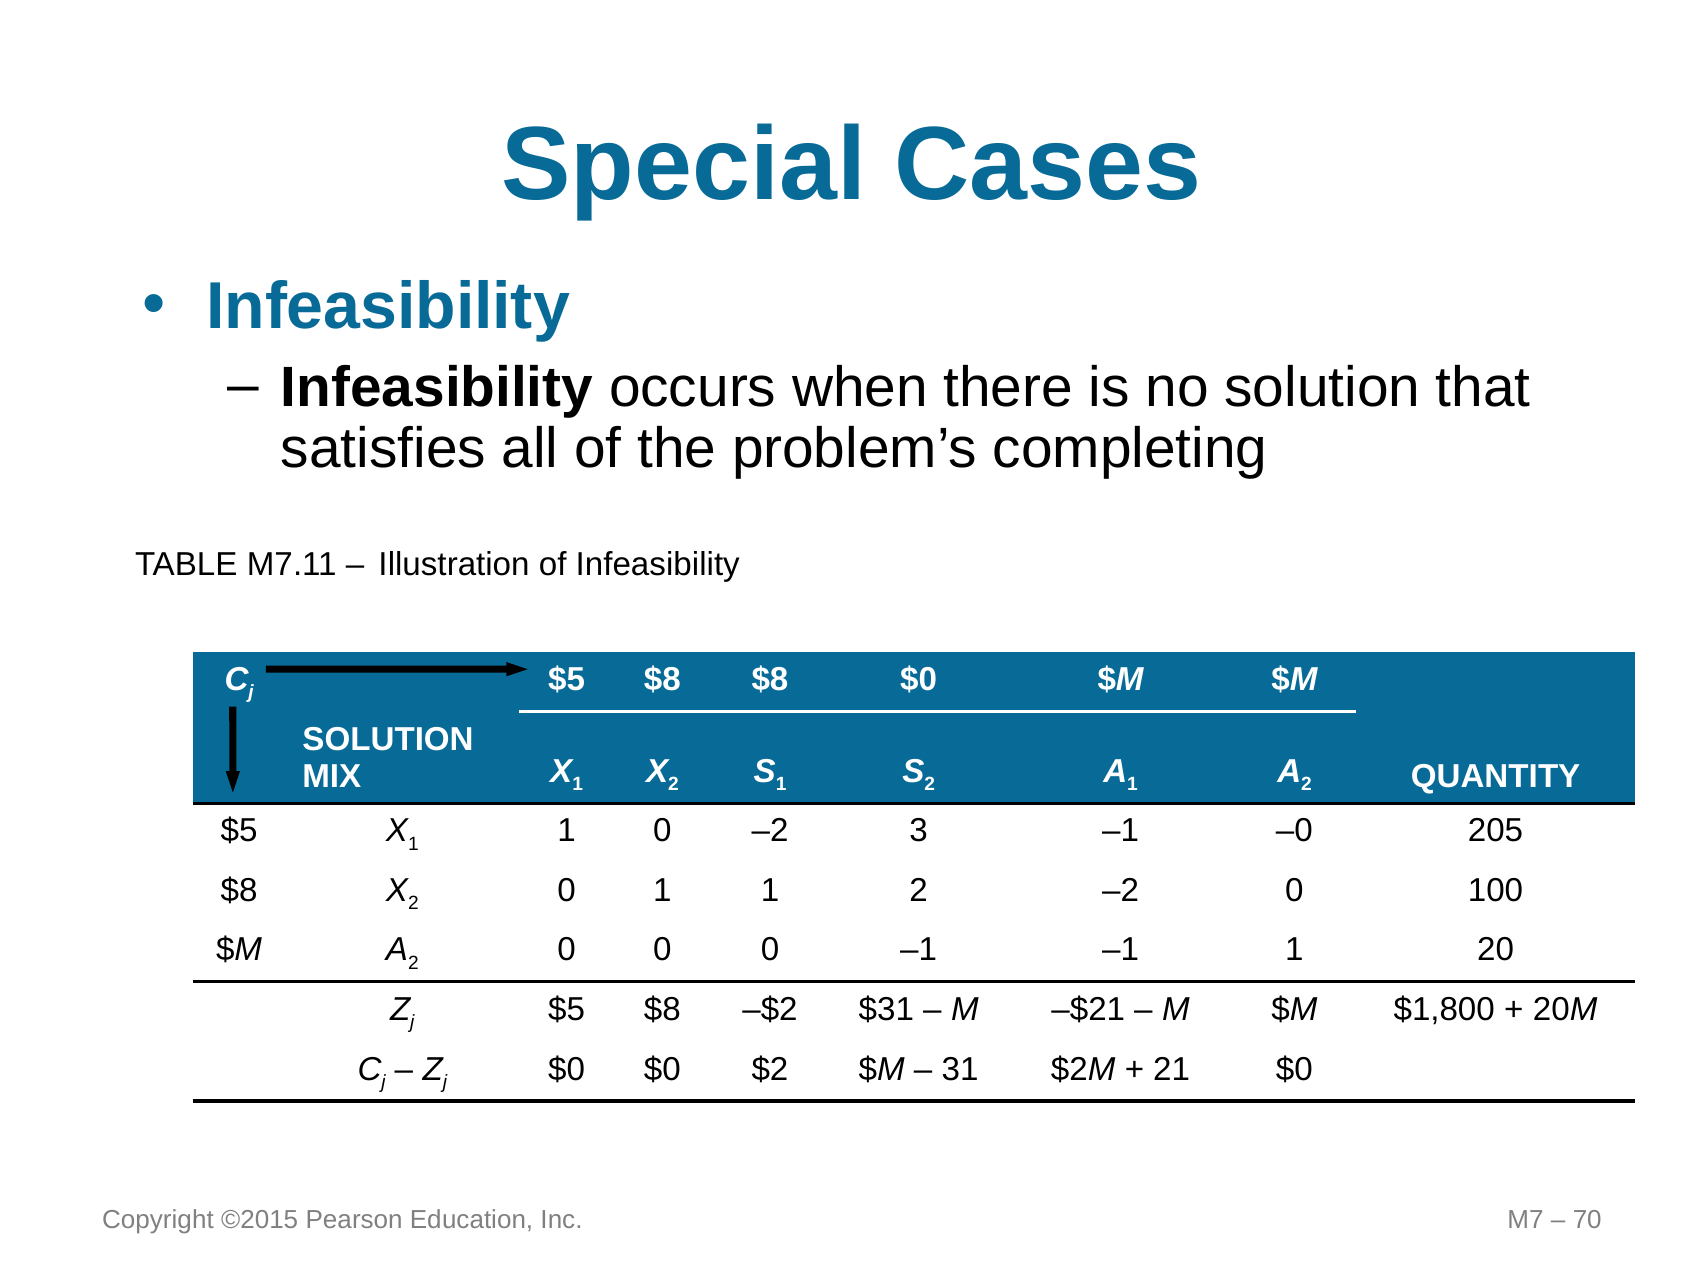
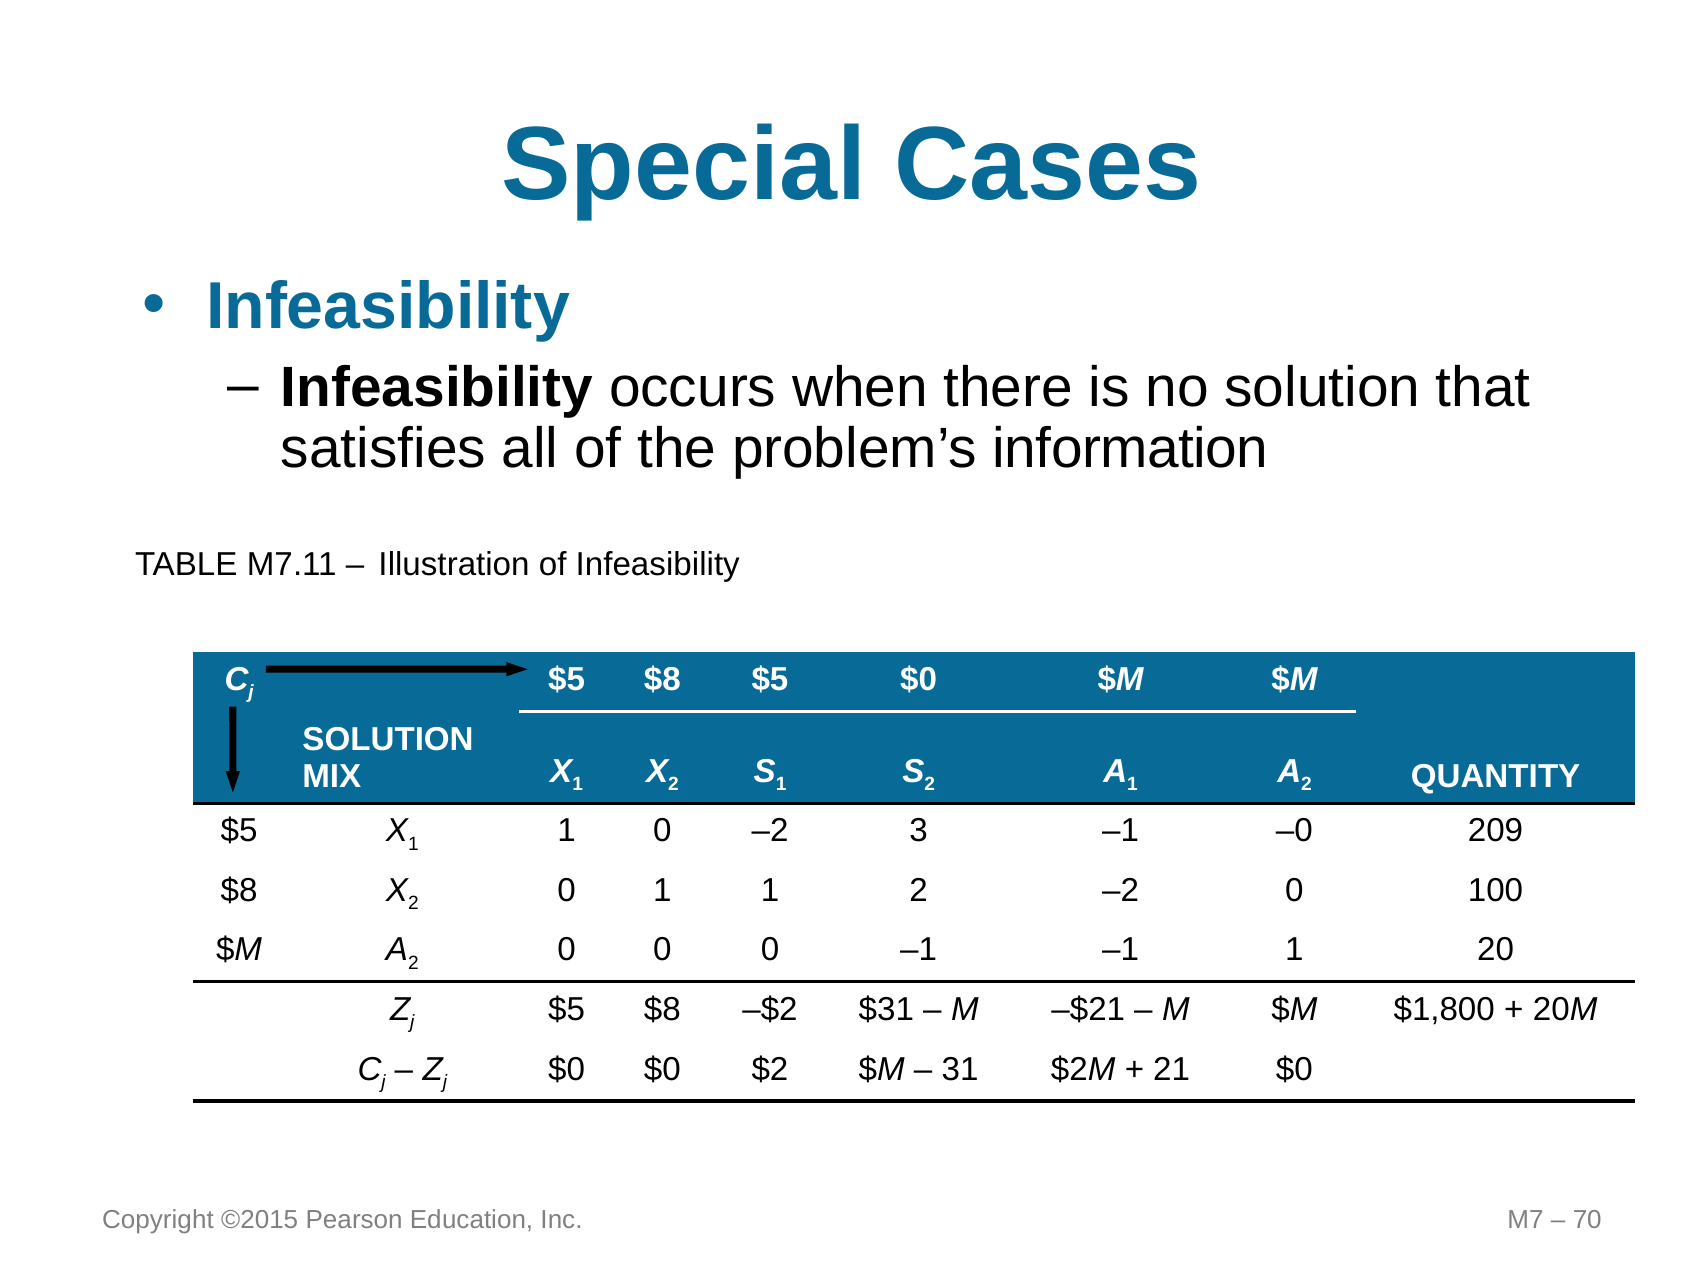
completing: completing -> information
$8 $8: $8 -> $5
205: 205 -> 209
